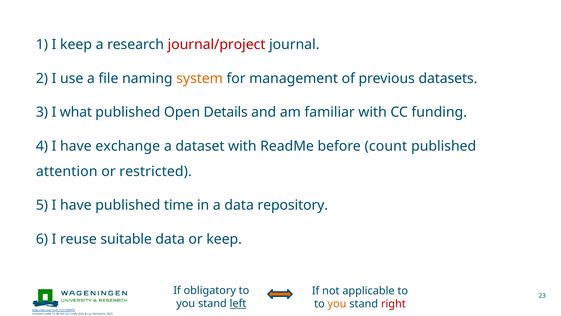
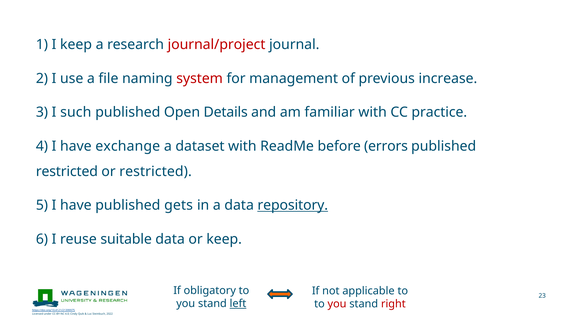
system colour: orange -> red
datasets: datasets -> increase
what: what -> such
funding: funding -> practice
count: count -> errors
attention at (67, 171): attention -> restricted
time: time -> gets
repository underline: none -> present
you at (337, 304) colour: orange -> red
